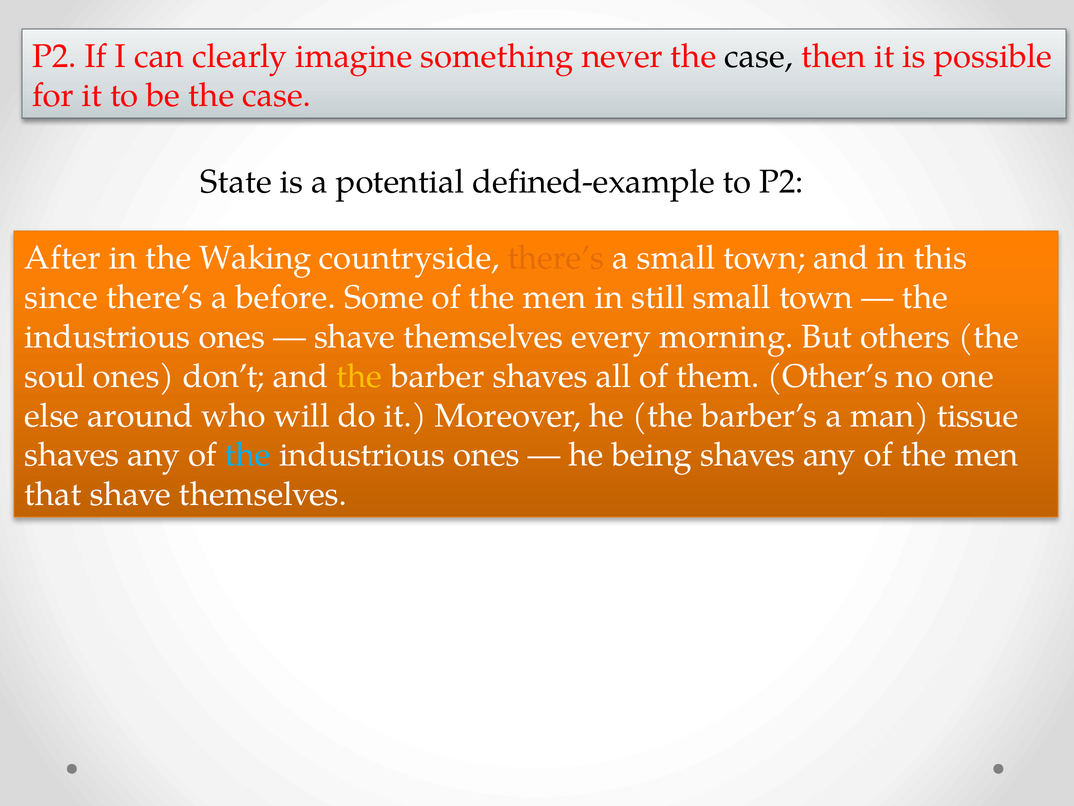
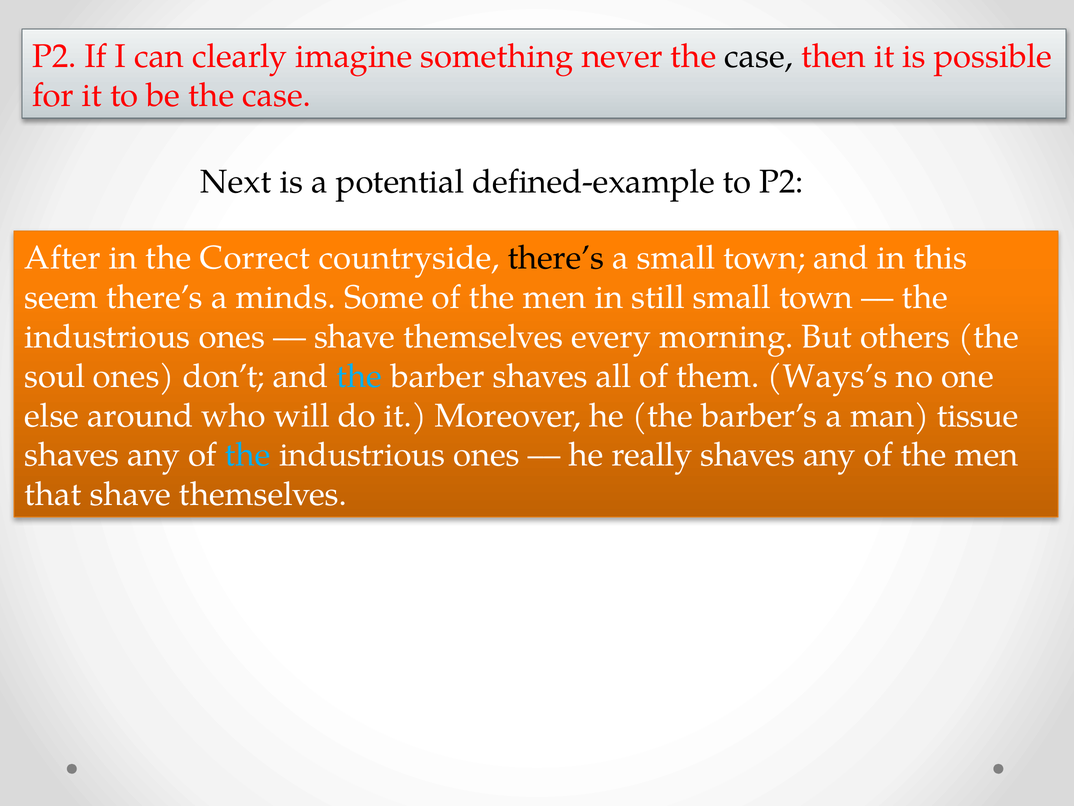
State: State -> Next
Waking: Waking -> Correct
there’s at (556, 258) colour: orange -> black
since: since -> seem
before: before -> minds
the at (359, 376) colour: yellow -> light blue
Other’s: Other’s -> Ways’s
being: being -> really
